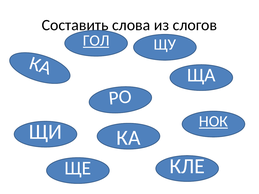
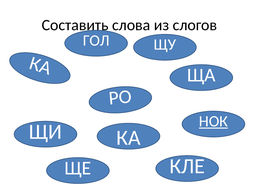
ГОЛ underline: present -> none
